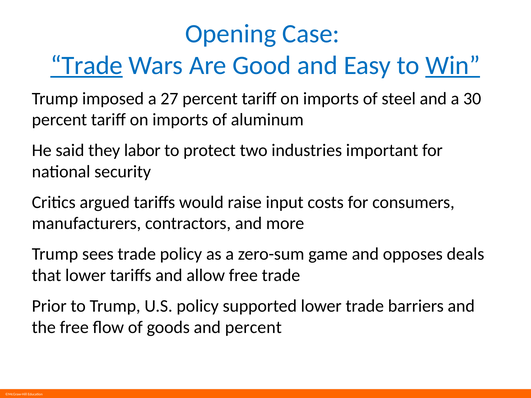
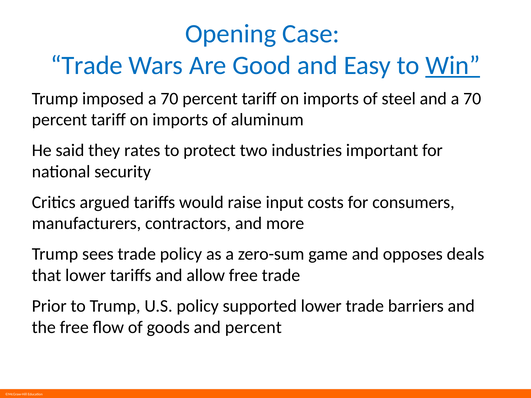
Trade at (87, 66) underline: present -> none
imposed a 27: 27 -> 70
and a 30: 30 -> 70
labor: labor -> rates
